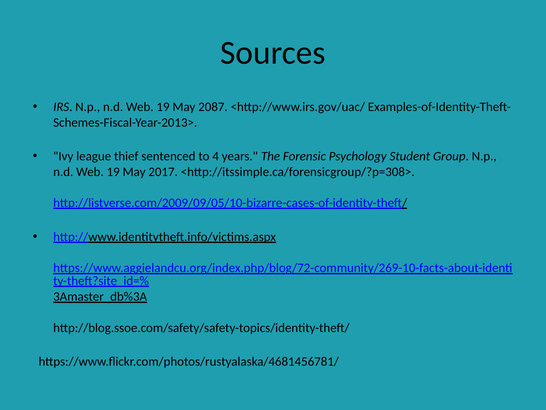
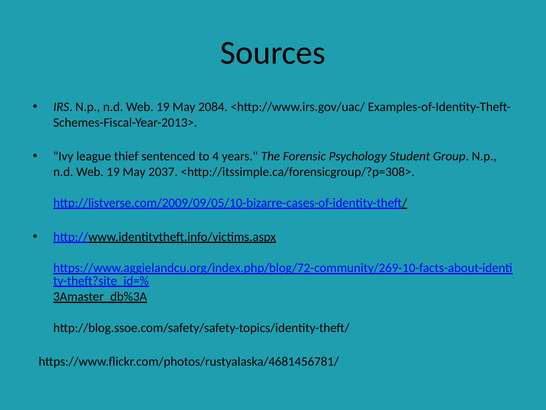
2087: 2087 -> 2084
2017: 2017 -> 2037
